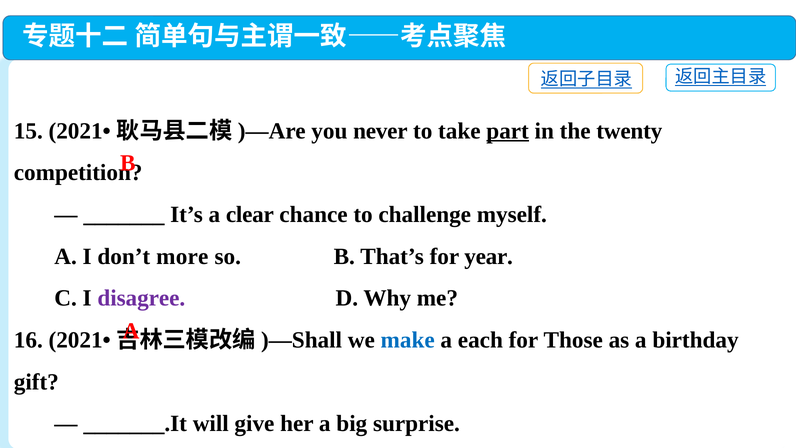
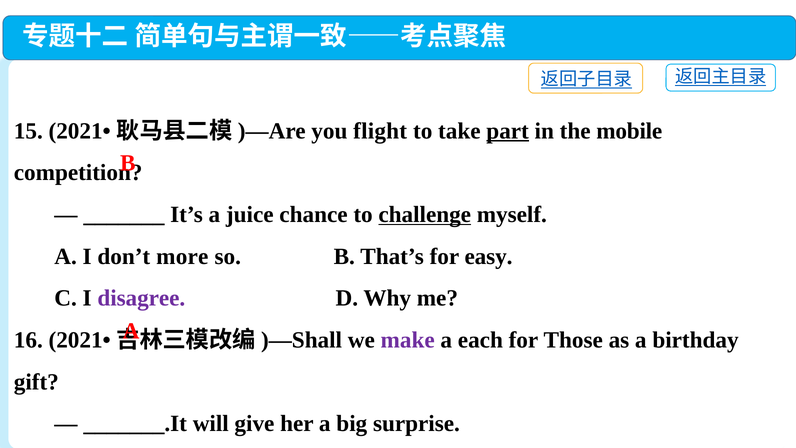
never: never -> flight
twenty: twenty -> mobile
clear: clear -> juice
challenge underline: none -> present
year: year -> easy
make colour: blue -> purple
